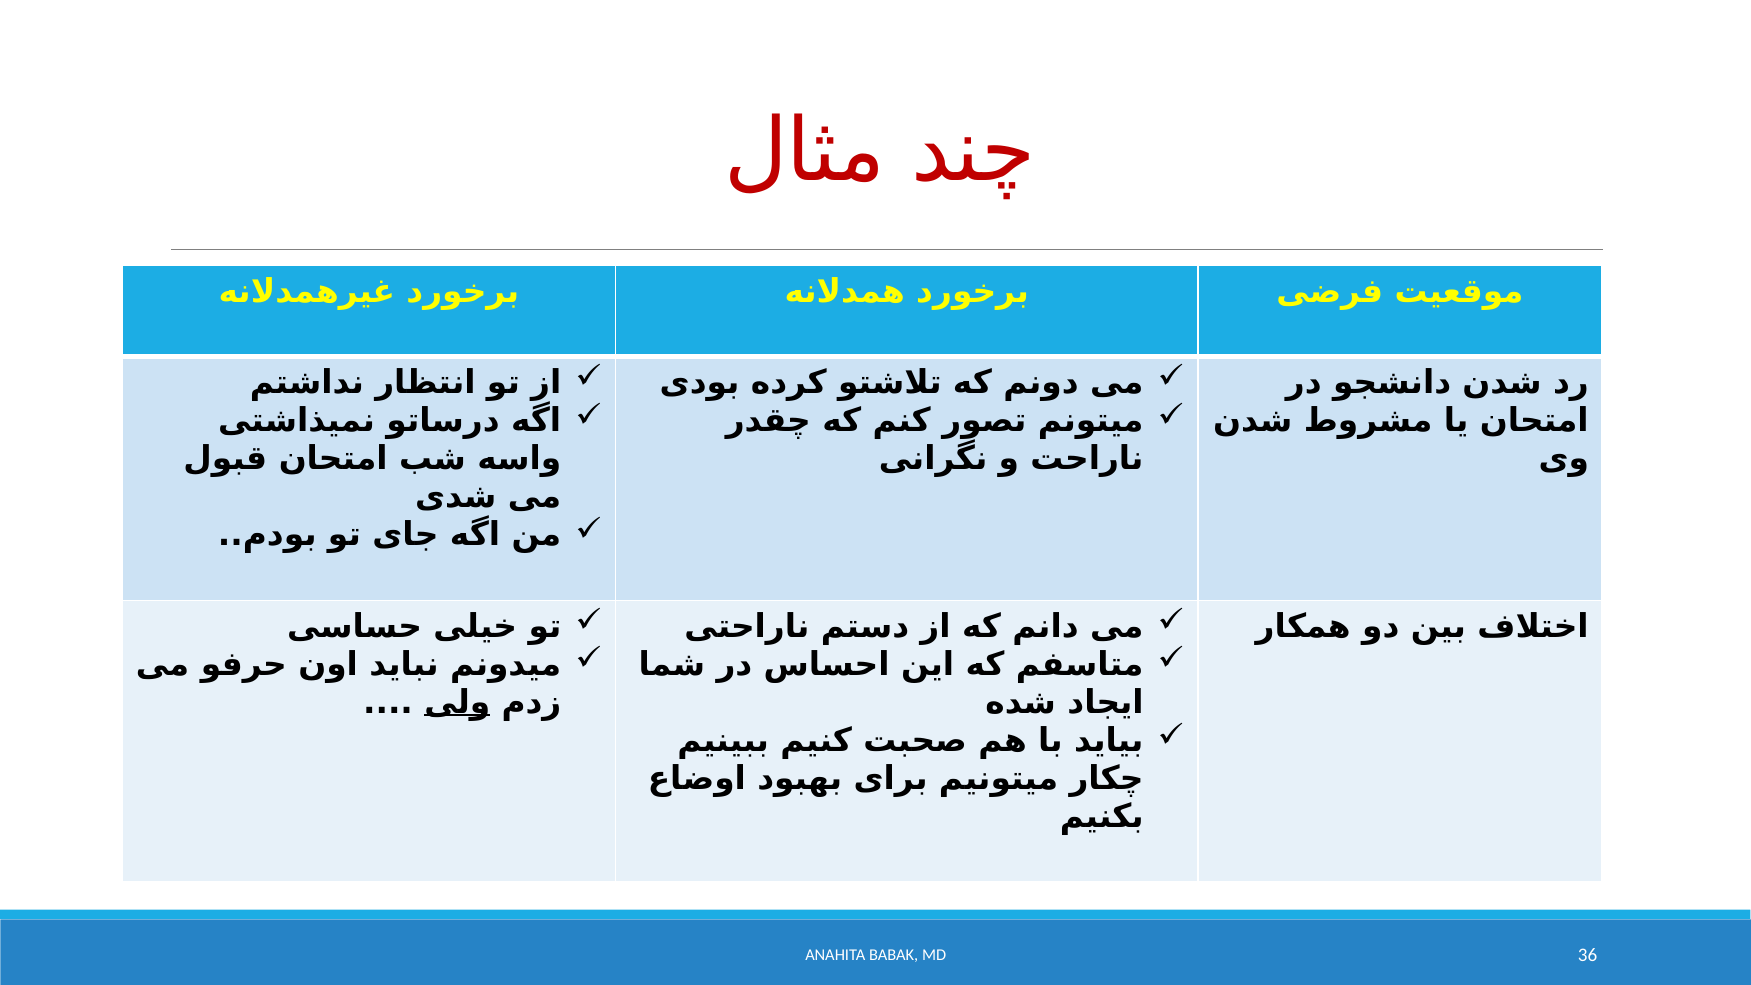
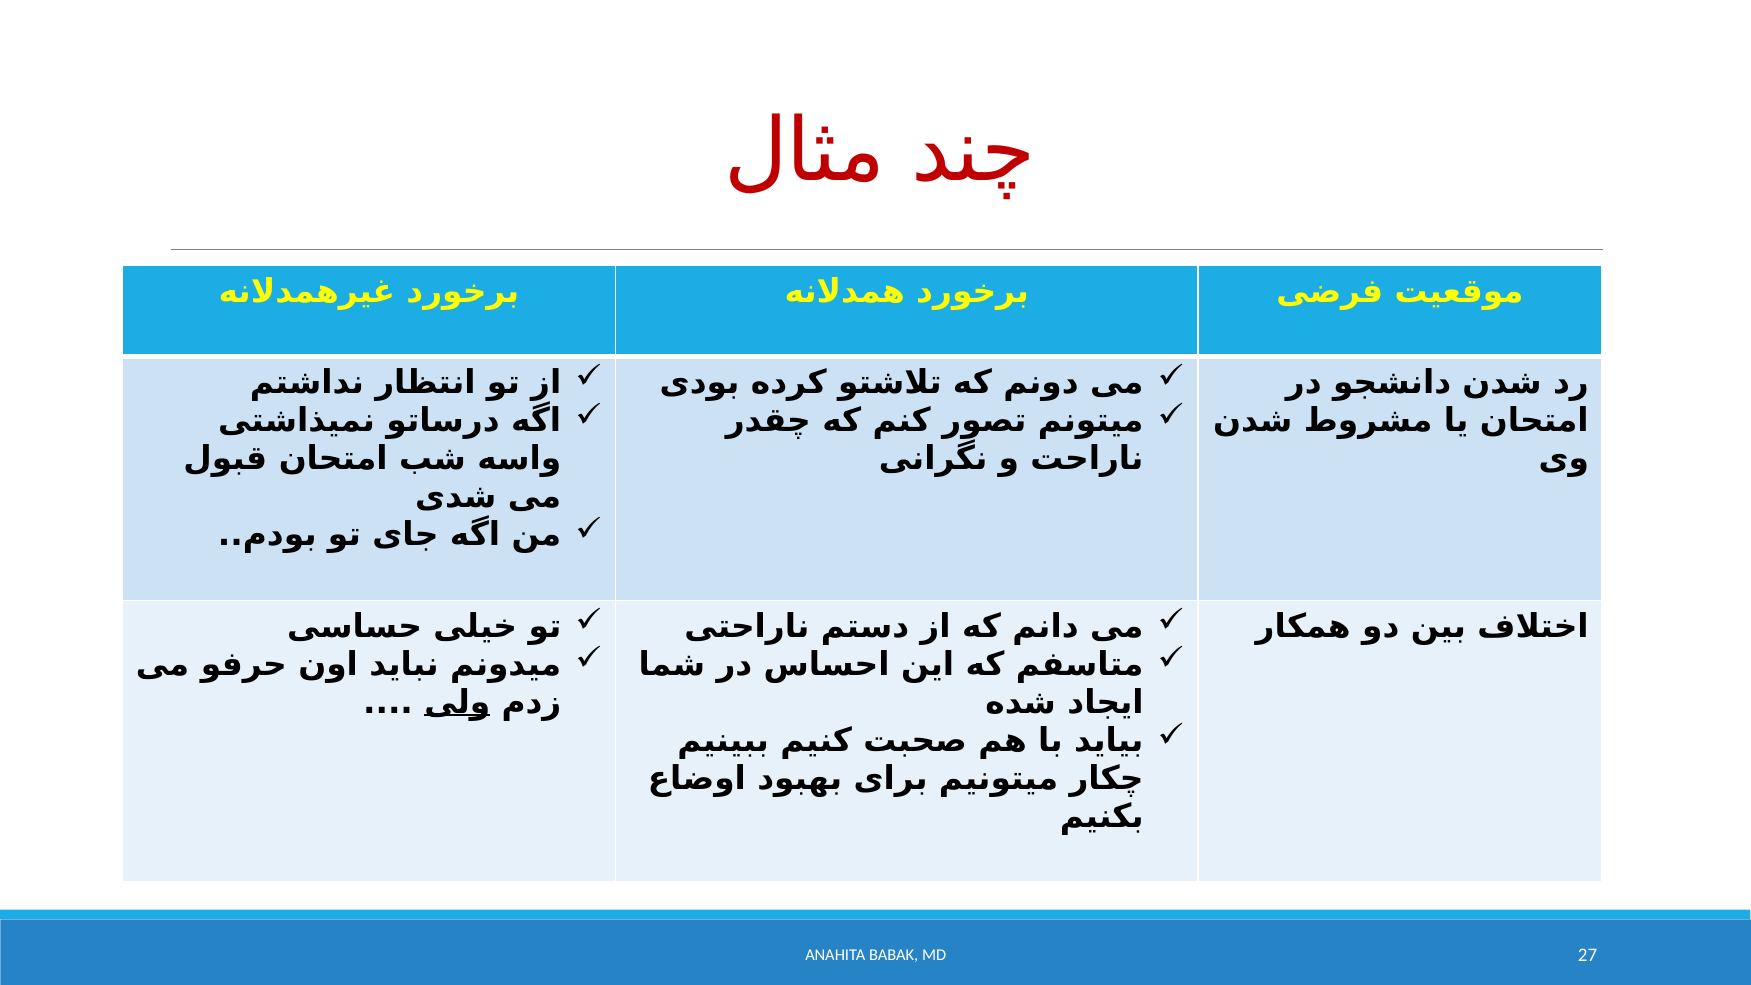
36: 36 -> 27
